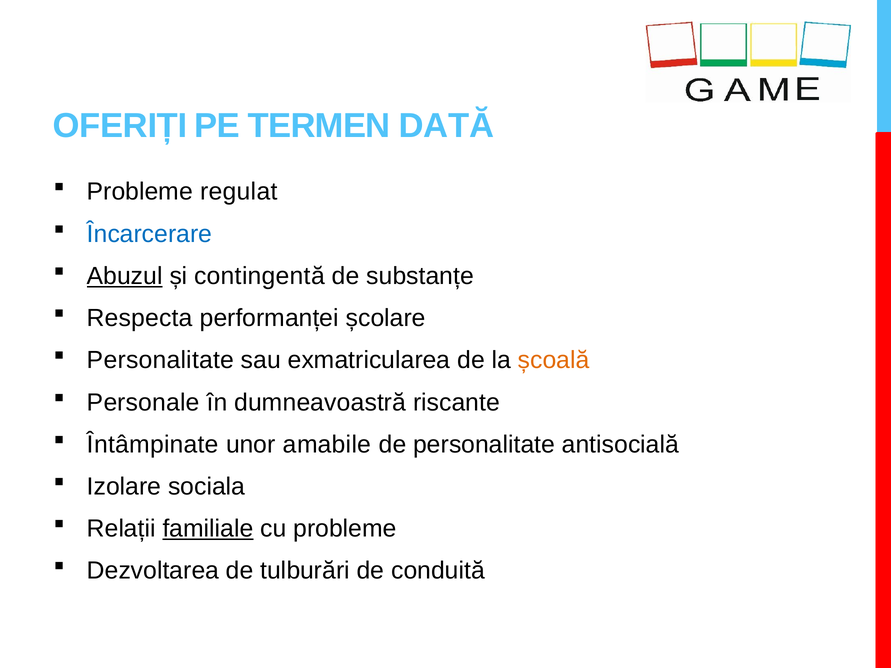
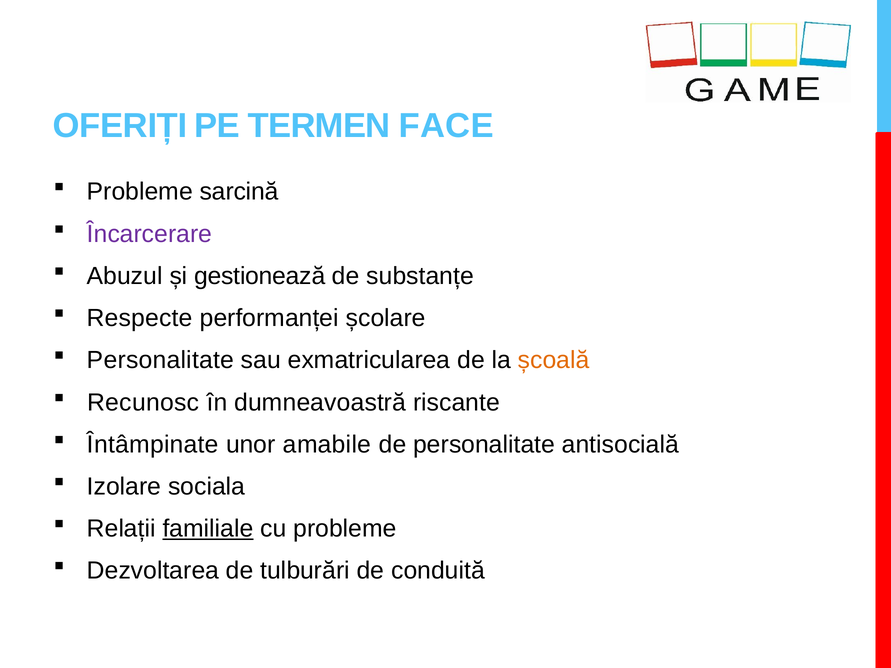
DATĂ: DATĂ -> FACE
regulat: regulat -> sarcină
Încarcerare colour: blue -> purple
Abuzul underline: present -> none
contingentă: contingentă -> gestionează
Respecta: Respecta -> Respecte
Personale: Personale -> Recunosc
